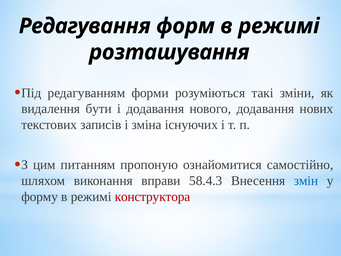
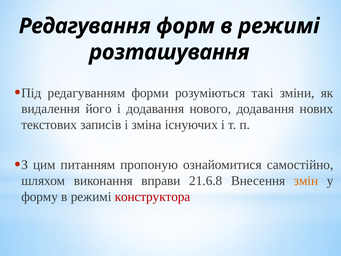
бути: бути -> його
58.4.3: 58.4.3 -> 21.6.8
змін colour: blue -> orange
